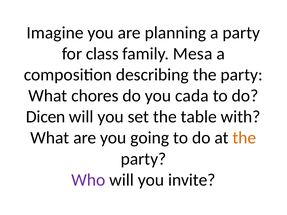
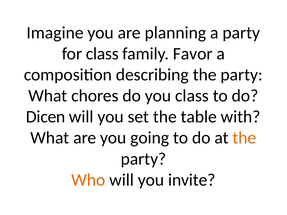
Mesa: Mesa -> Favor
you cada: cada -> class
Who colour: purple -> orange
